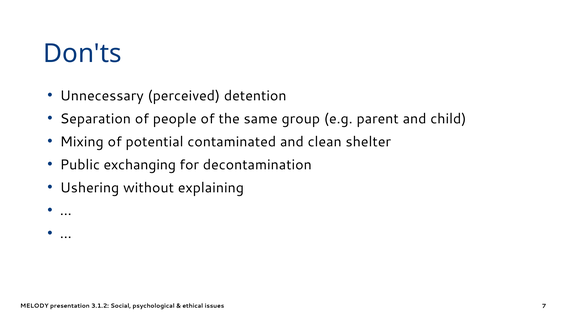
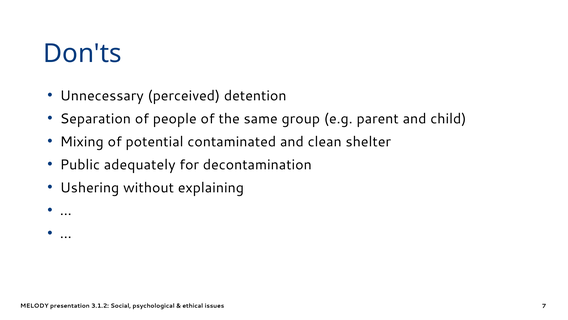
exchanging: exchanging -> adequately
